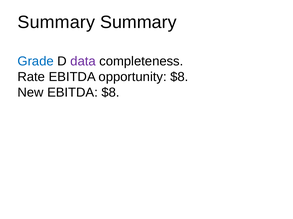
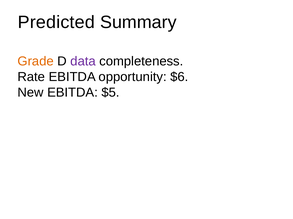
Summary at (56, 22): Summary -> Predicted
Grade colour: blue -> orange
opportunity $8: $8 -> $6
EBITDA $8: $8 -> $5
